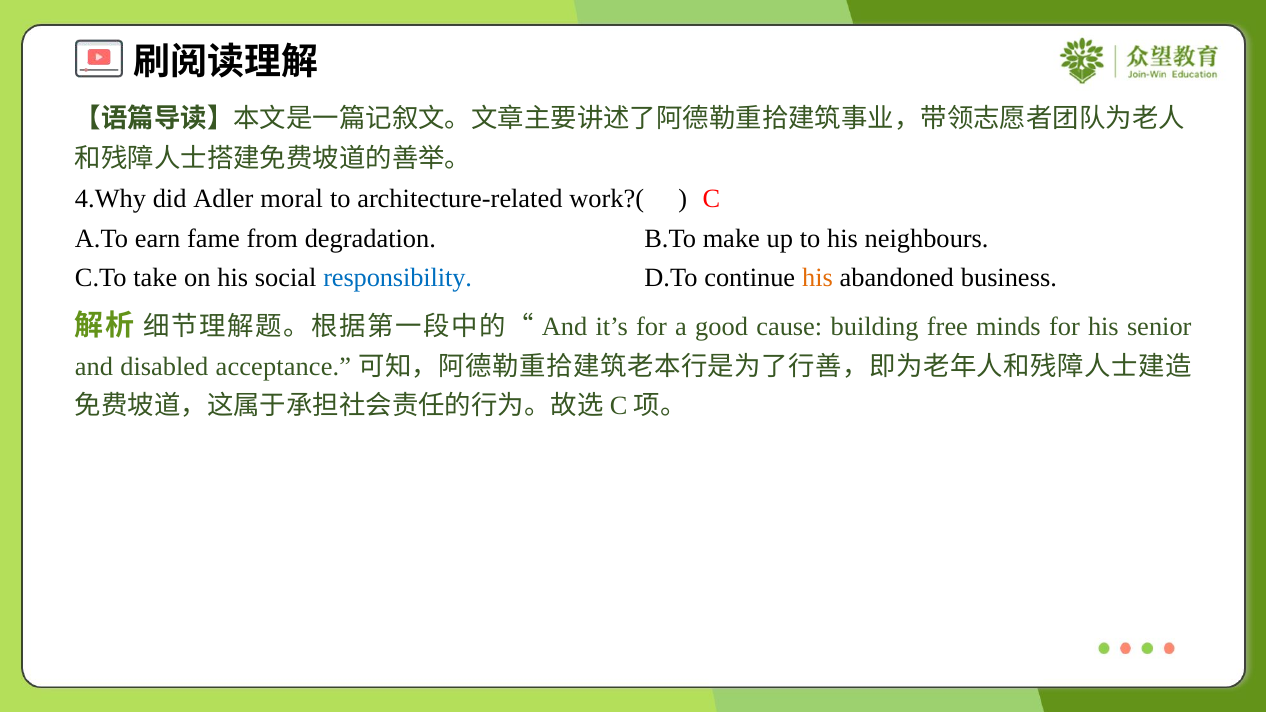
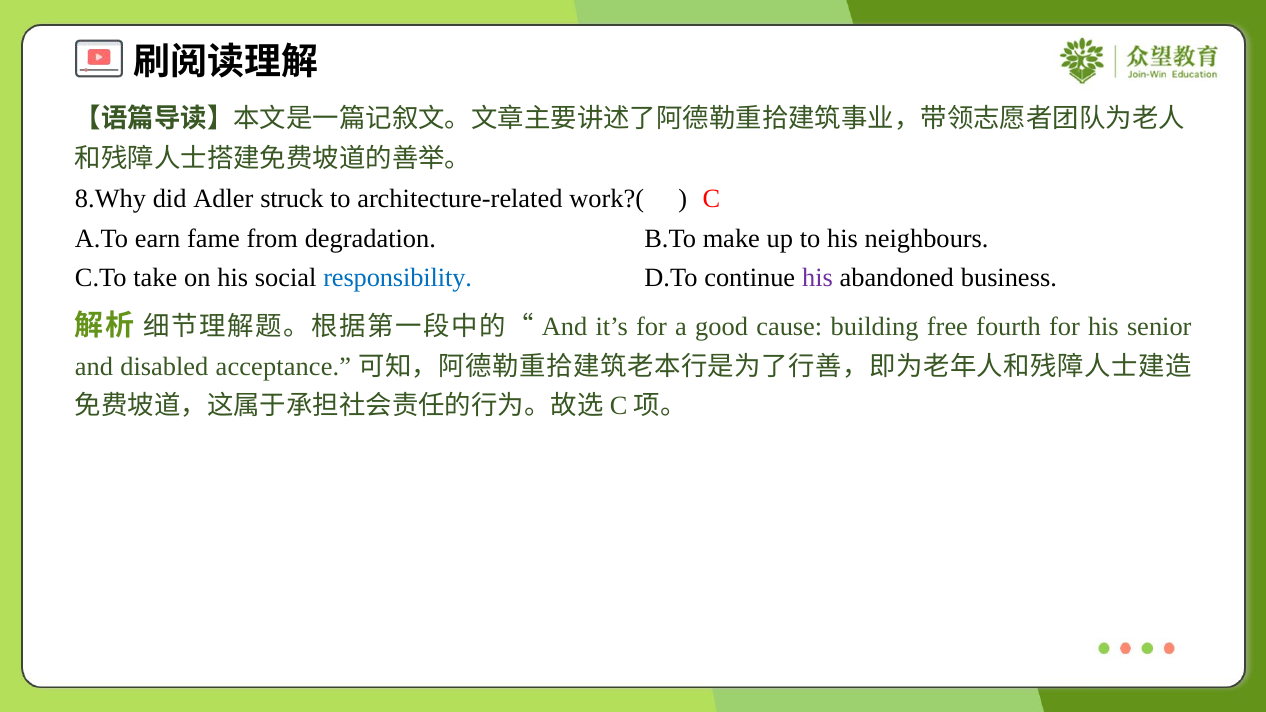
4.Why: 4.Why -> 8.Why
moral: moral -> struck
his at (818, 278) colour: orange -> purple
minds: minds -> fourth
